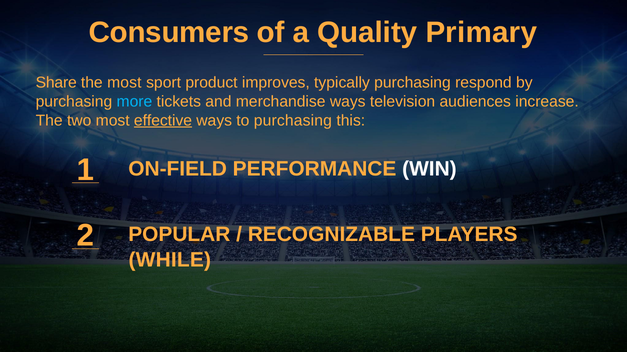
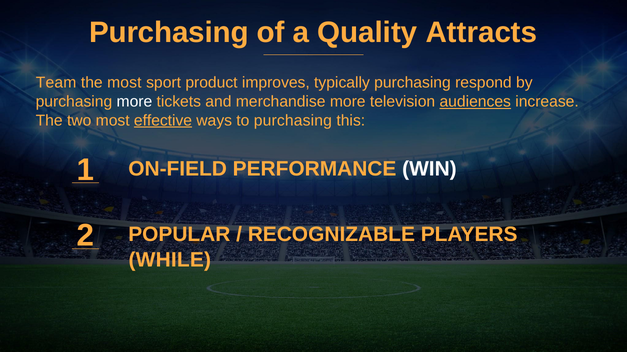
Consumers at (169, 33): Consumers -> Purchasing
Primary: Primary -> Attracts
Share: Share -> Team
more at (134, 102) colour: light blue -> white
merchandise ways: ways -> more
audiences underline: none -> present
